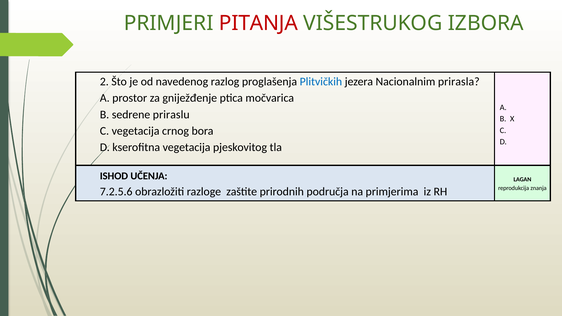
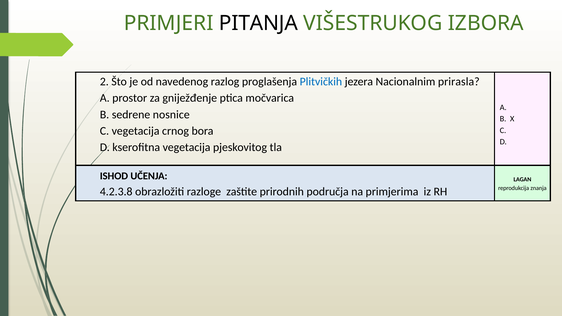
PITANJA colour: red -> black
priraslu: priraslu -> nosnice
7.2.5.6: 7.2.5.6 -> 4.2.3.8
